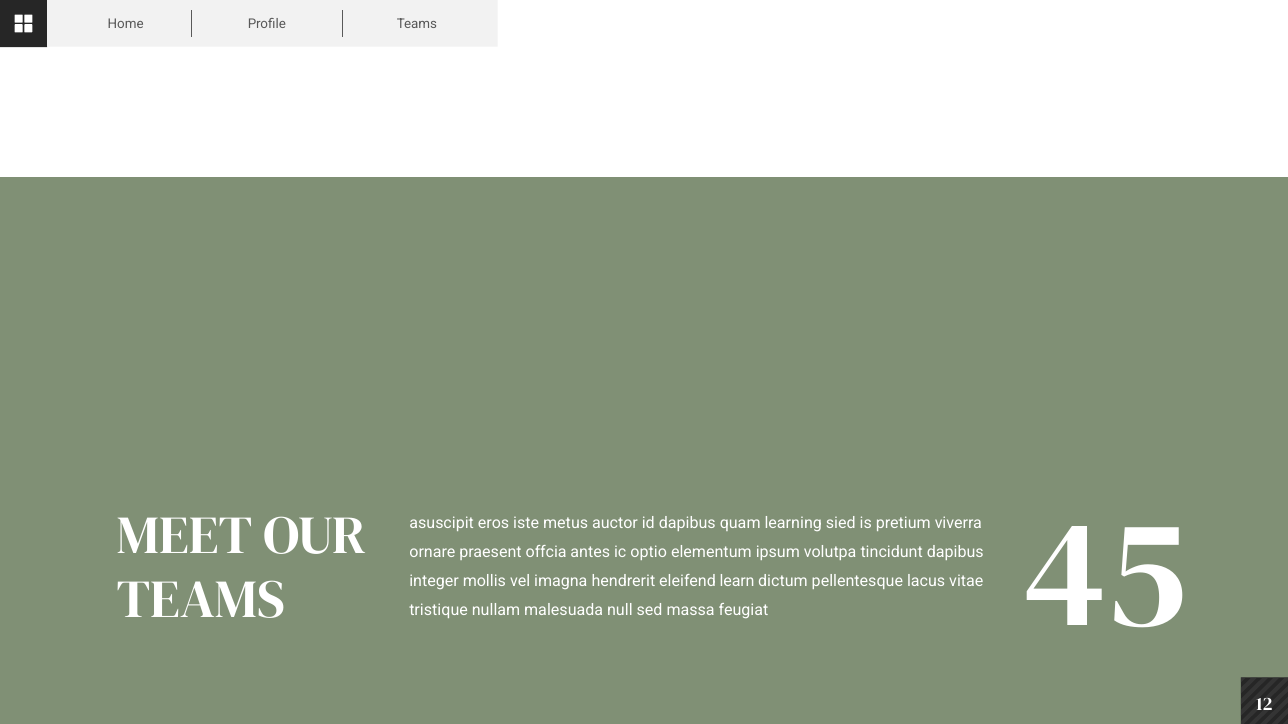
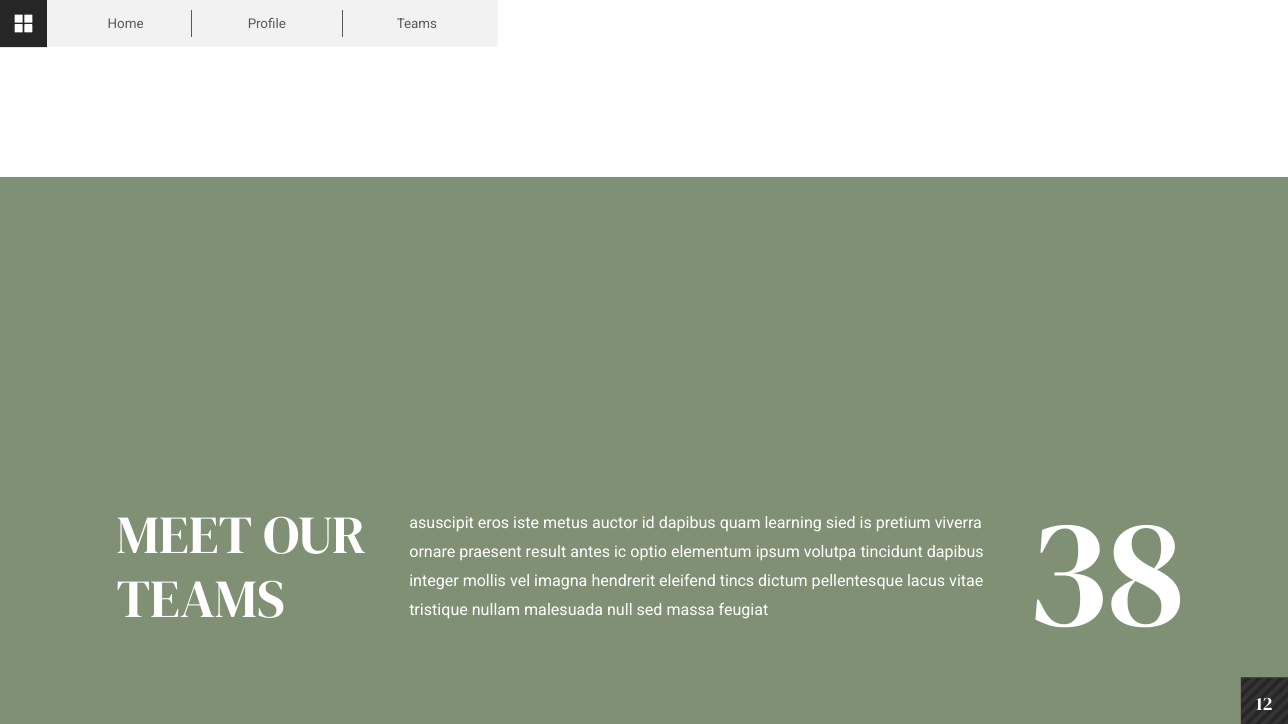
offcia: offcia -> result
learn: learn -> tincs
45: 45 -> 38
